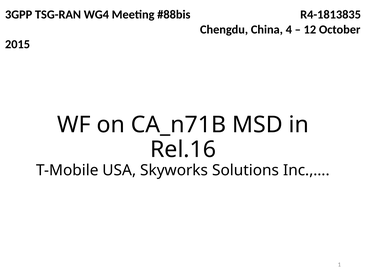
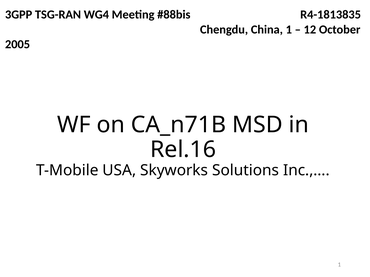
China 4: 4 -> 1
2015: 2015 -> 2005
